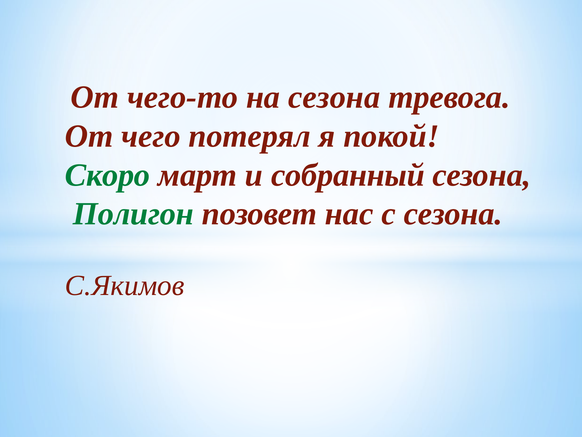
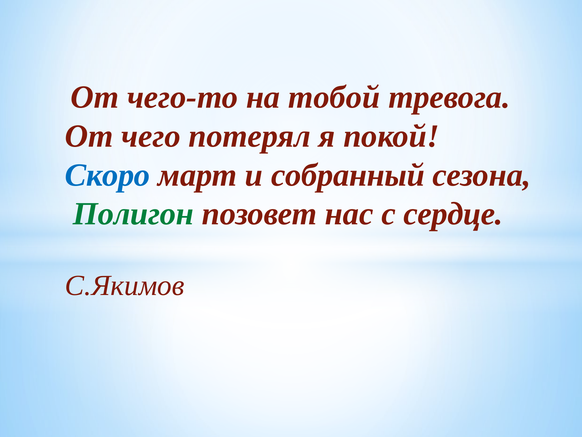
на сезона: сезона -> тобой
Скоро colour: green -> blue
с сезона: сезона -> сердце
